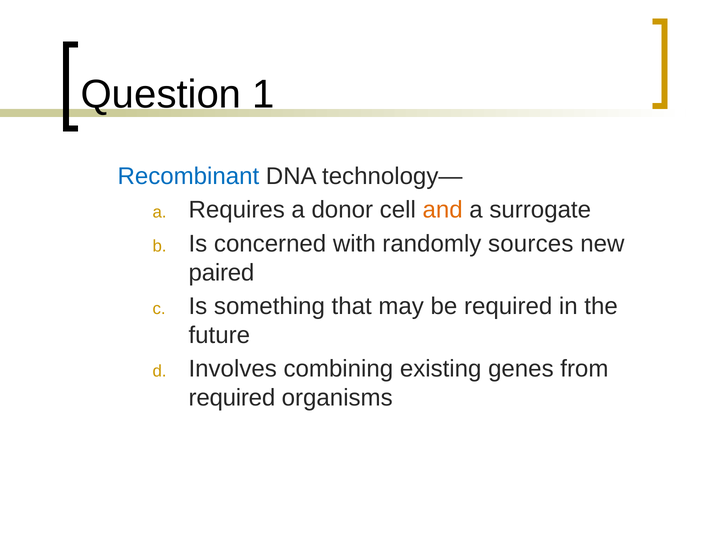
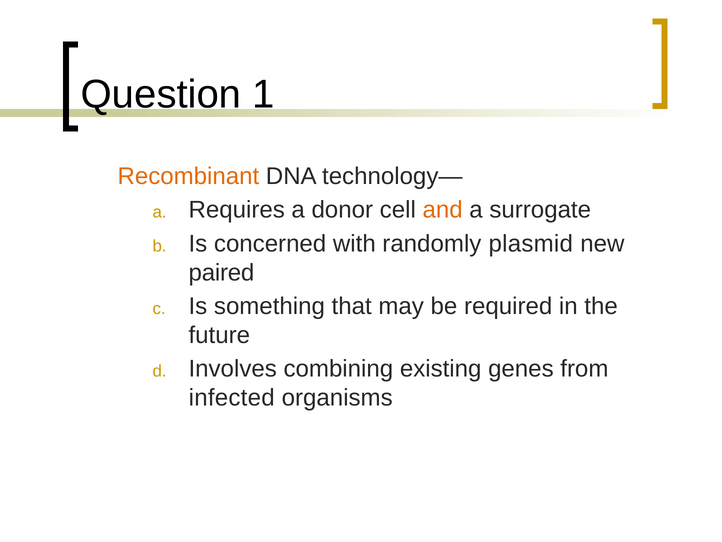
Recombinant colour: blue -> orange
sources: sources -> plasmid
required at (232, 398): required -> infected
